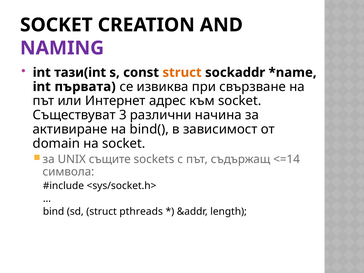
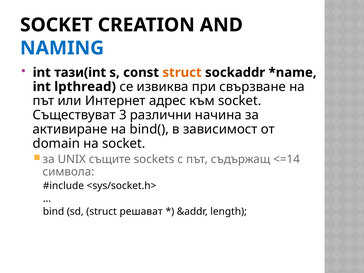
NAMING colour: purple -> blue
първата: първата -> lpthread
pthreads: pthreads -> решават
